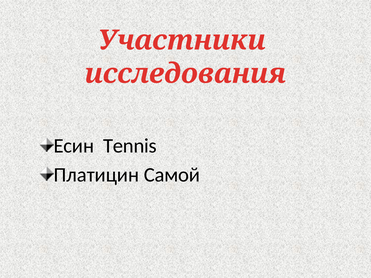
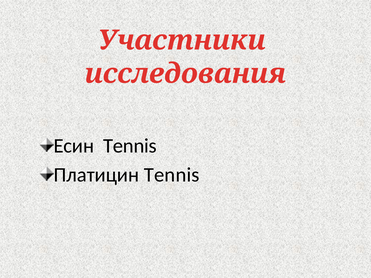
Платицин Самой: Самой -> Tennis
